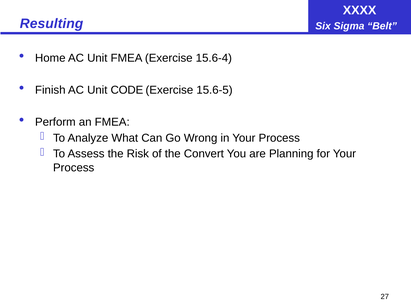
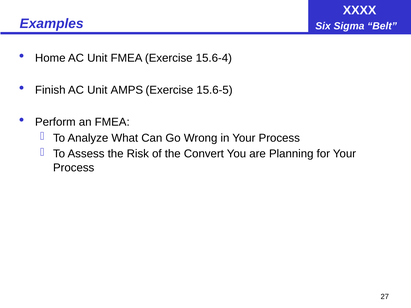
Resulting: Resulting -> Examples
CODE: CODE -> AMPS
